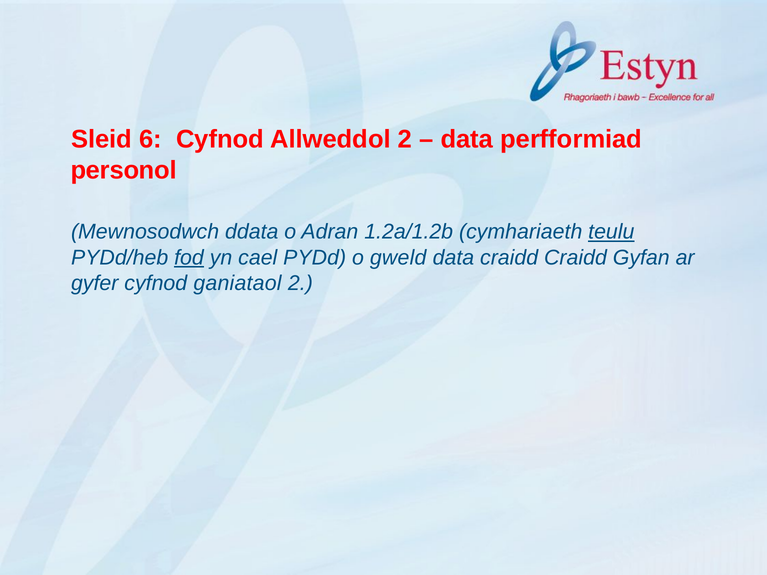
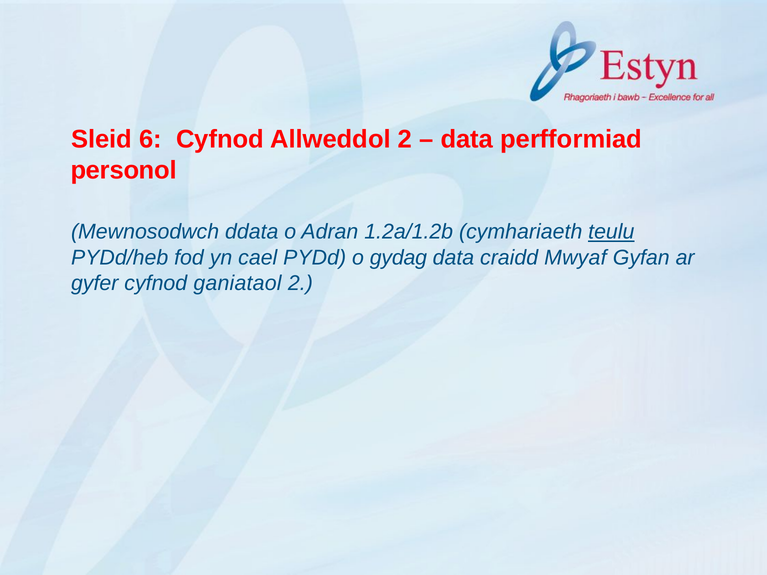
fod underline: present -> none
gweld: gweld -> gydag
craidd Craidd: Craidd -> Mwyaf
